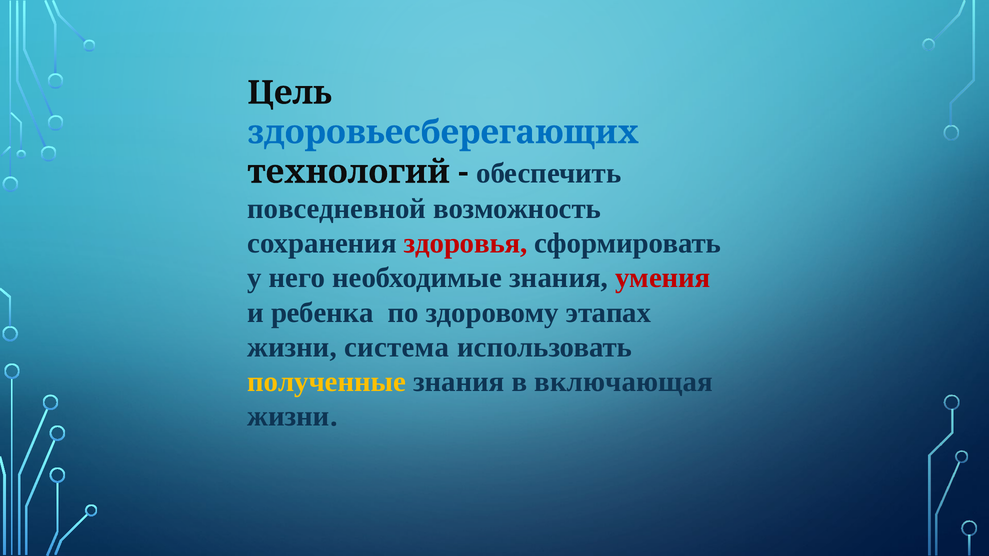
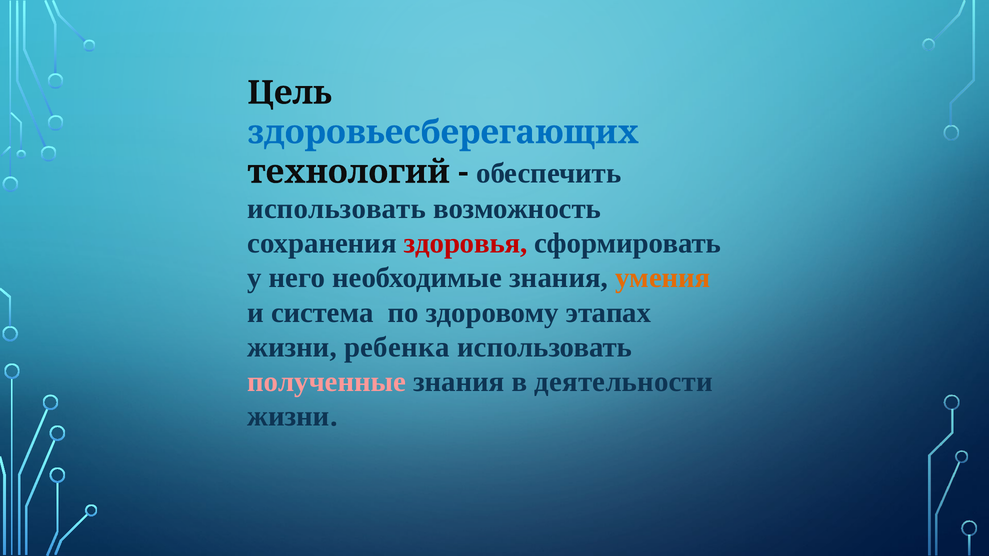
повседневной at (337, 209): повседневной -> использовать
умения colour: red -> orange
ребенка: ребенка -> система
система: система -> ребенка
полученные colour: yellow -> pink
включающая: включающая -> деятельности
